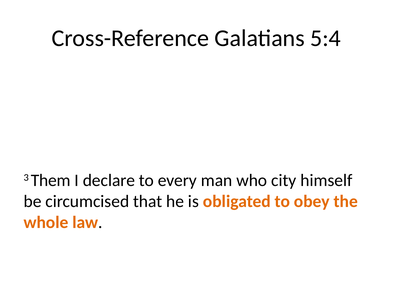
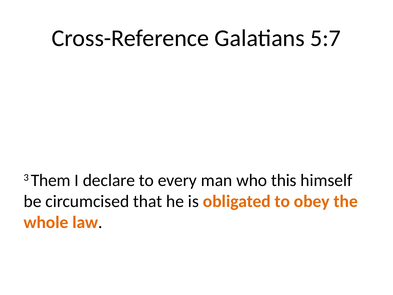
5:4: 5:4 -> 5:7
city: city -> this
